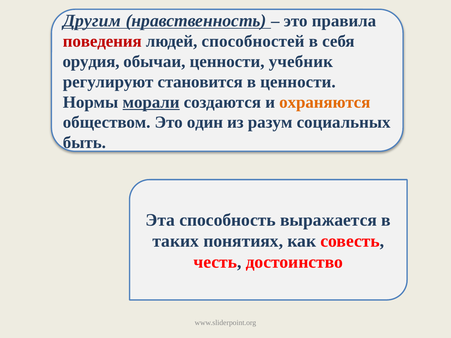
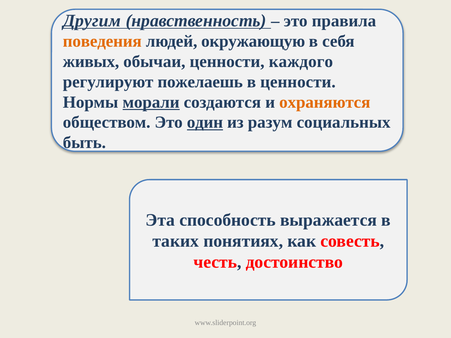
поведения at (102, 41) colour: red -> orange
способностей: способностей -> окружающую
орудия: орудия -> живых
ценности учебник: учебник -> каждого
становится: становится -> пожелаешь
один underline: none -> present
